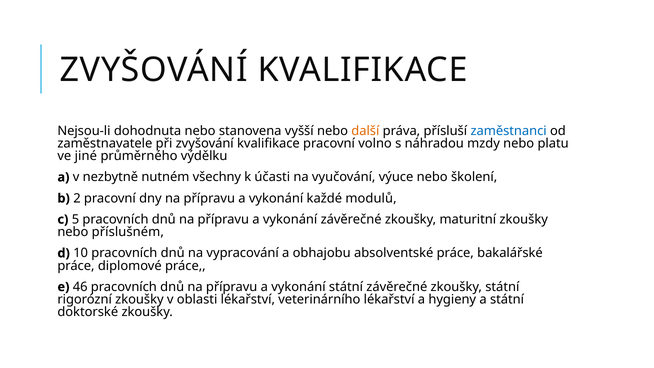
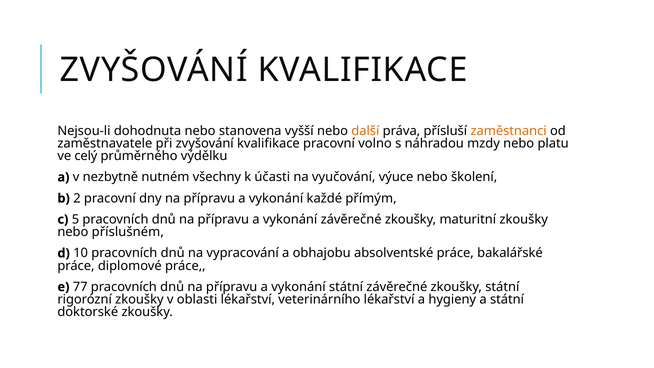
zaměstnanci colour: blue -> orange
jiné: jiné -> celý
modulů: modulů -> přímým
46: 46 -> 77
